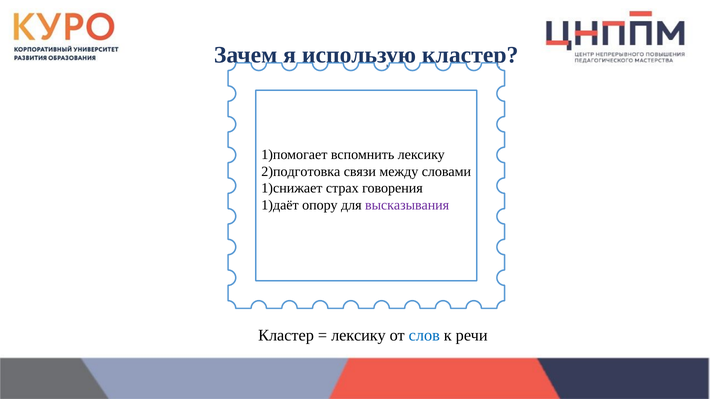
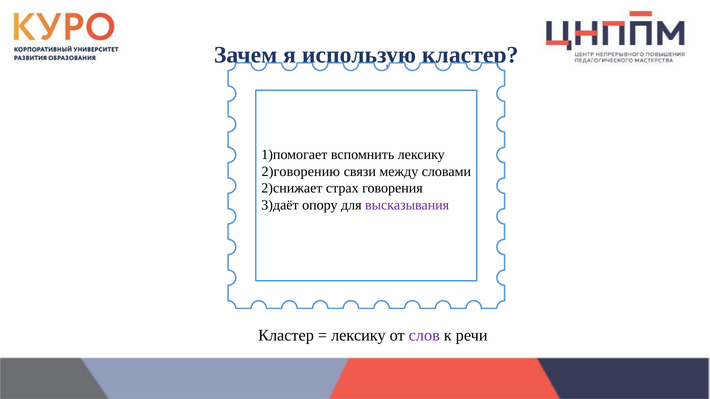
2)подготовка: 2)подготовка -> 2)говорению
1)снижает: 1)снижает -> 2)снижает
1)даёт: 1)даёт -> 3)даёт
слов colour: blue -> purple
